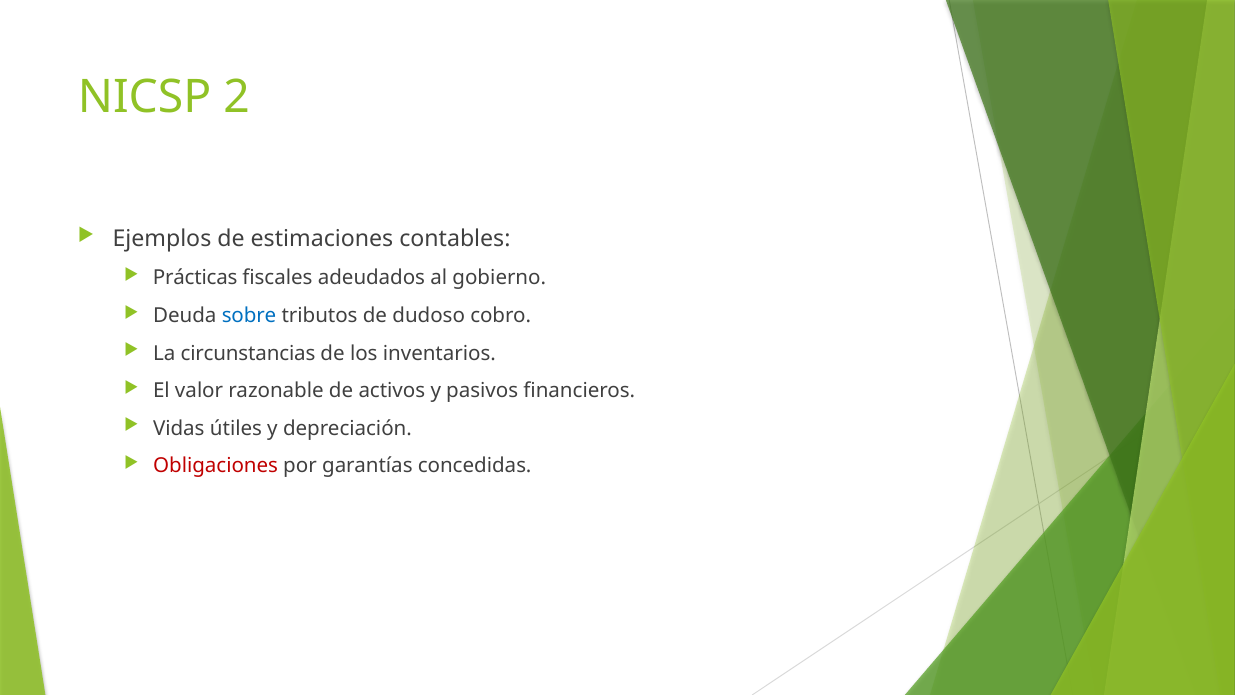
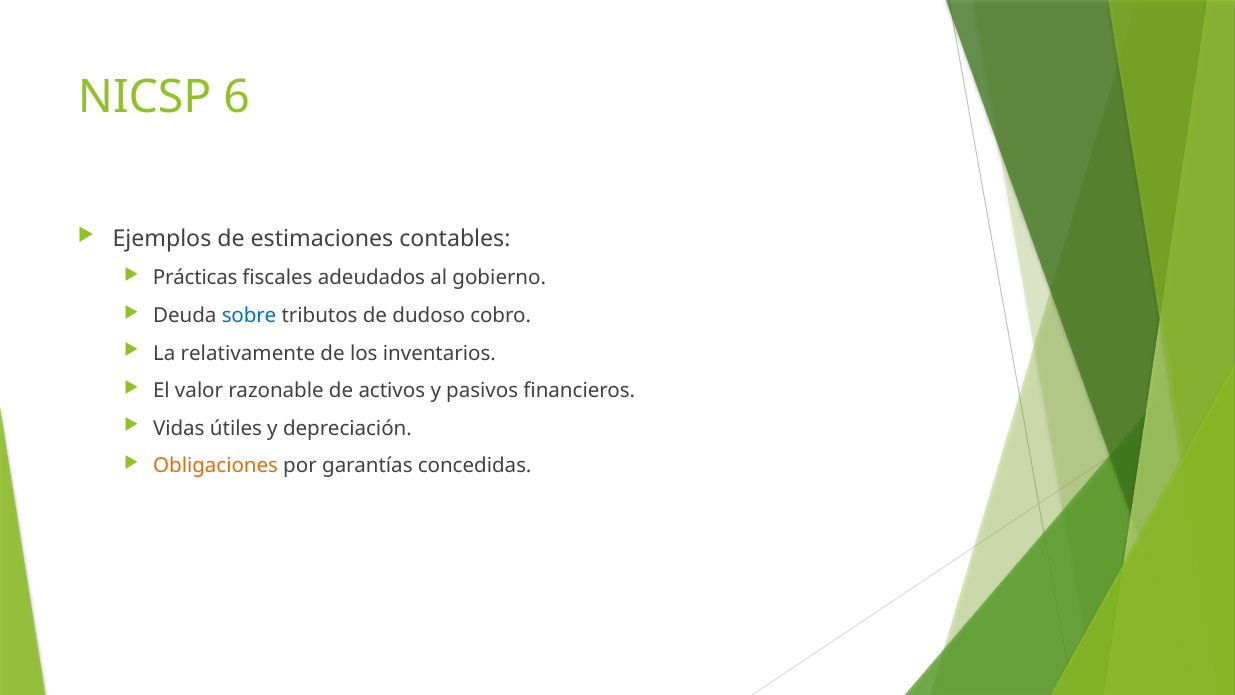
2: 2 -> 6
circunstancias: circunstancias -> relativamente
Obligaciones colour: red -> orange
